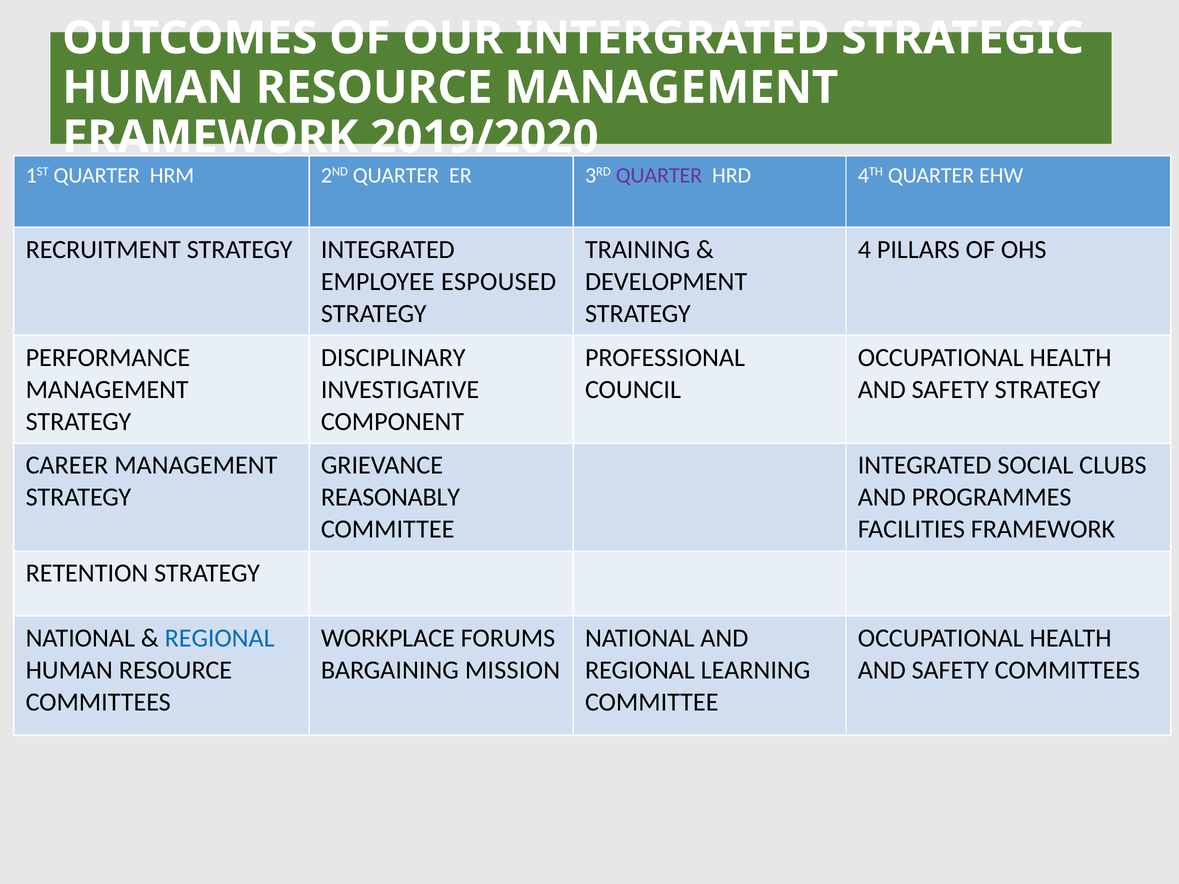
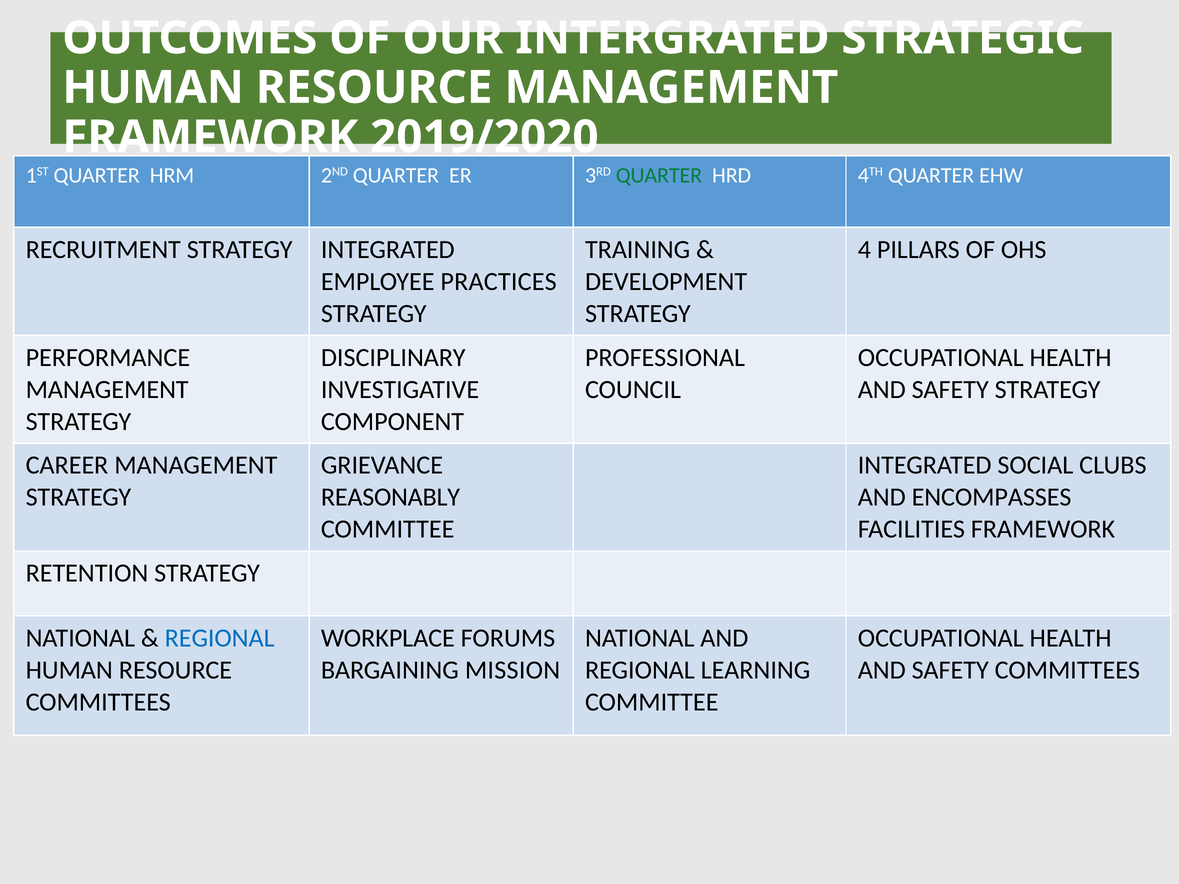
QUARTER at (659, 175) colour: purple -> green
ESPOUSED: ESPOUSED -> PRACTICES
PROGRAMMES: PROGRAMMES -> ENCOMPASSES
